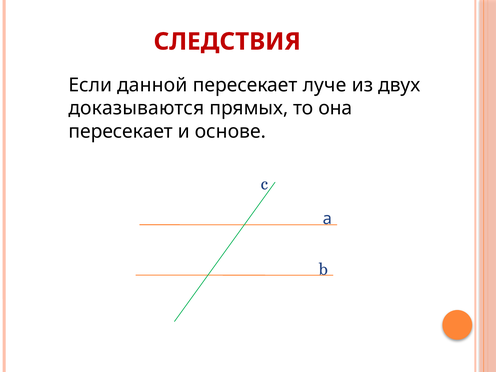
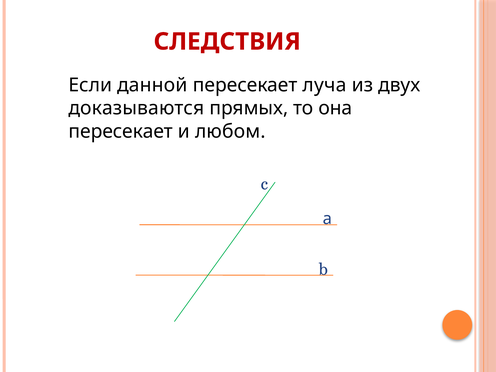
луче: луче -> луча
основе: основе -> любом
